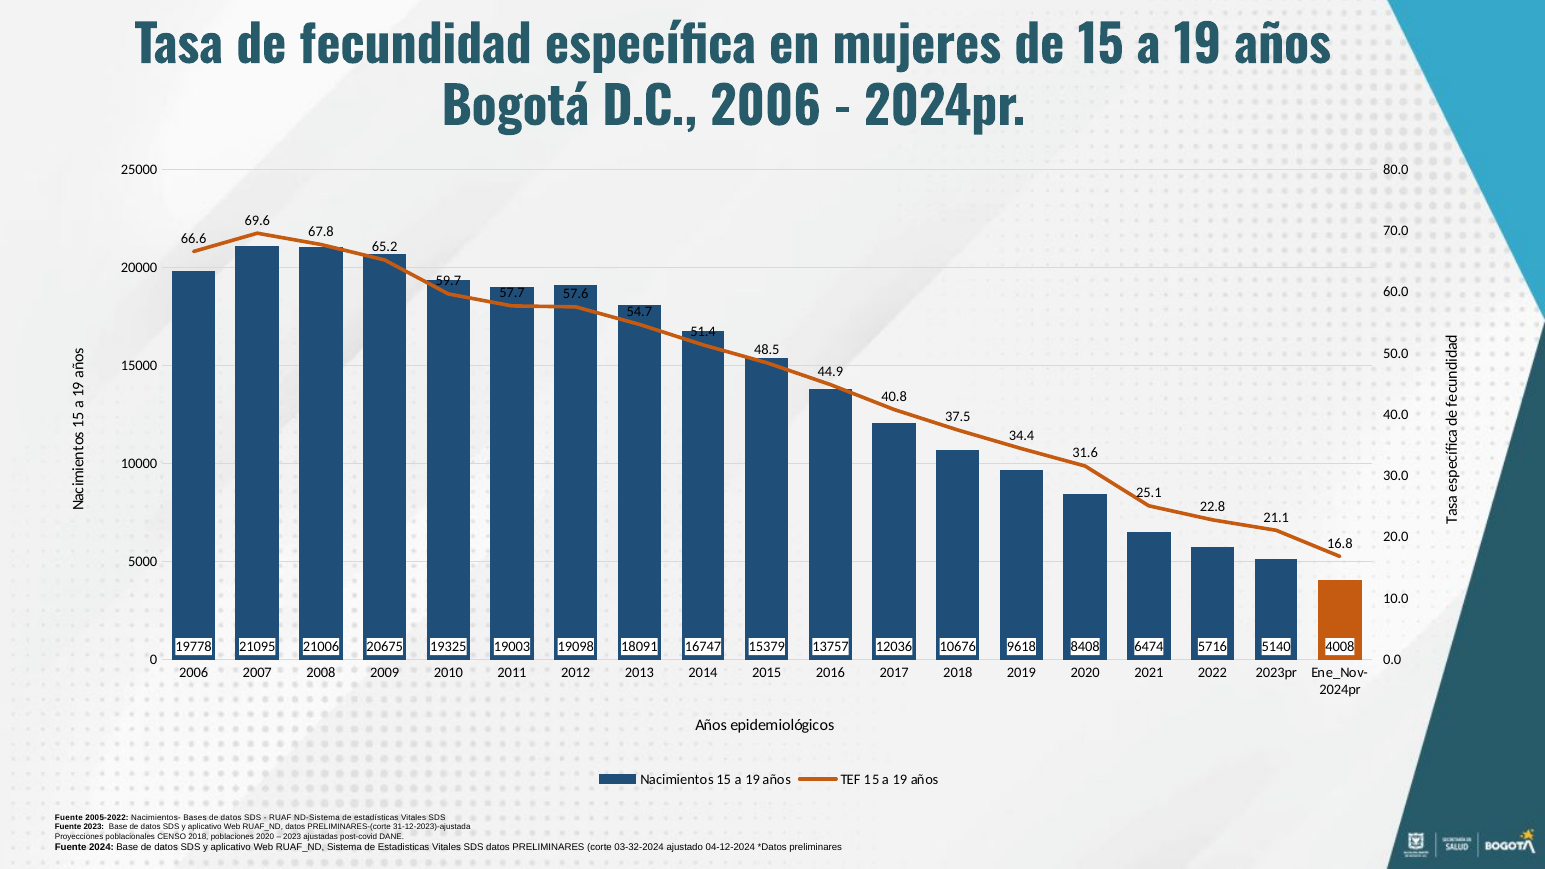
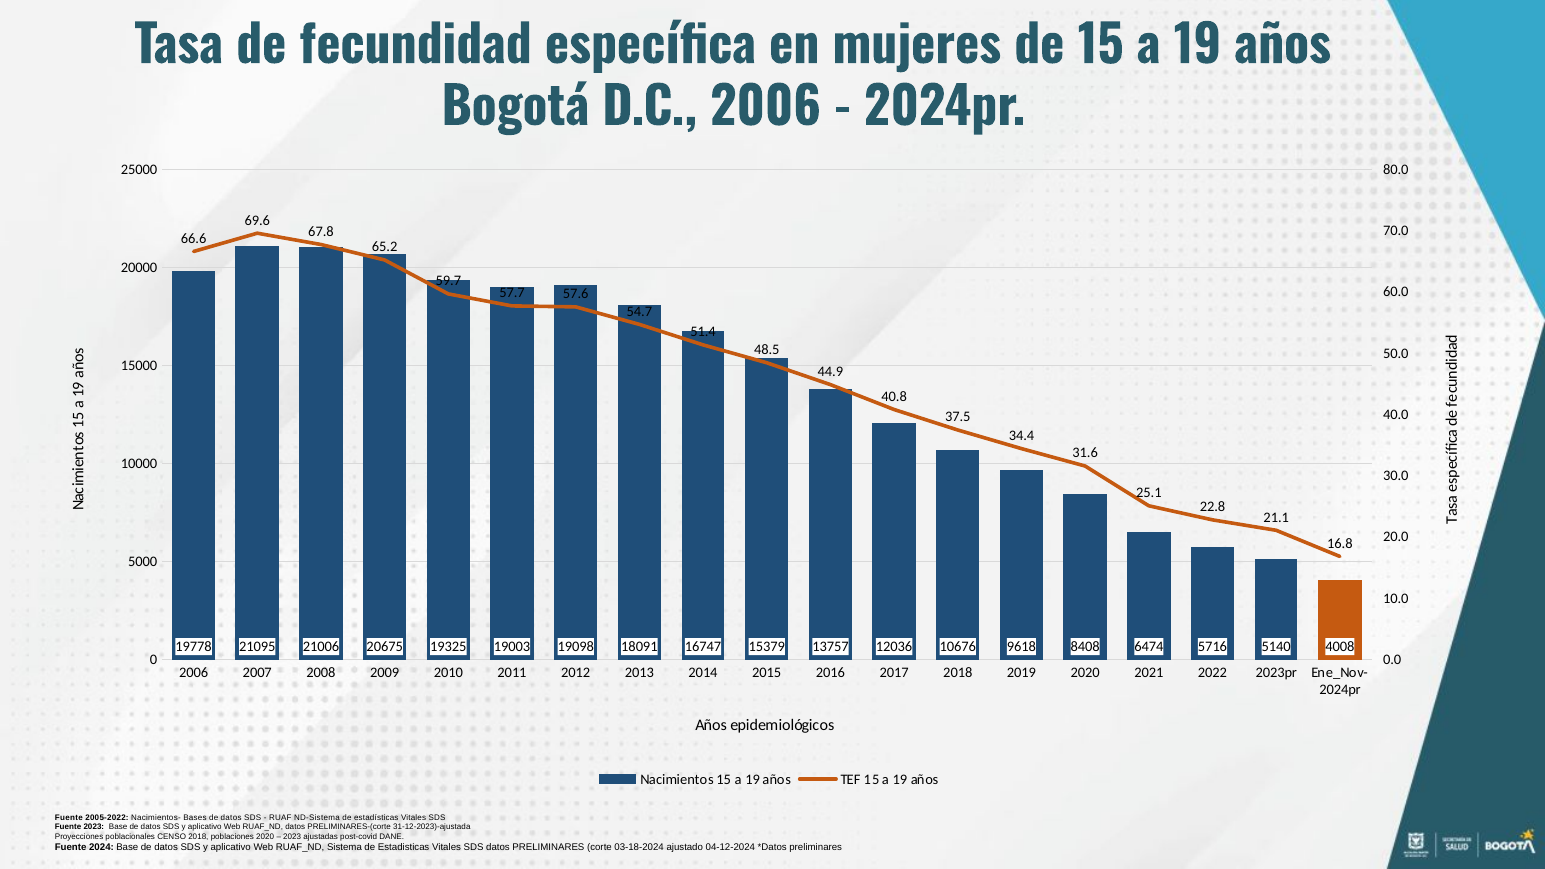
03-32-2024: 03-32-2024 -> 03-18-2024
